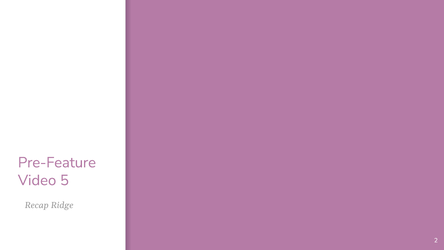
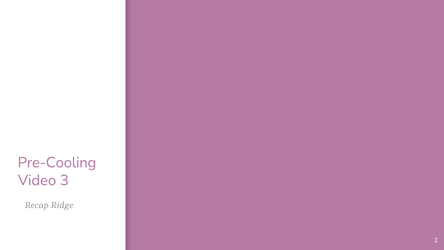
Pre-Feature: Pre-Feature -> Pre-Cooling
5: 5 -> 3
